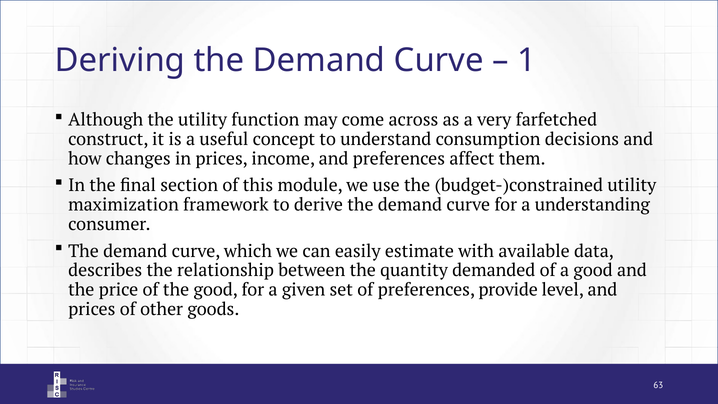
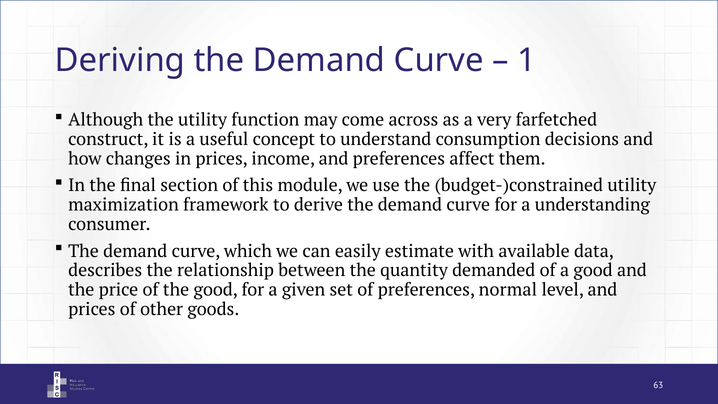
provide: provide -> normal
